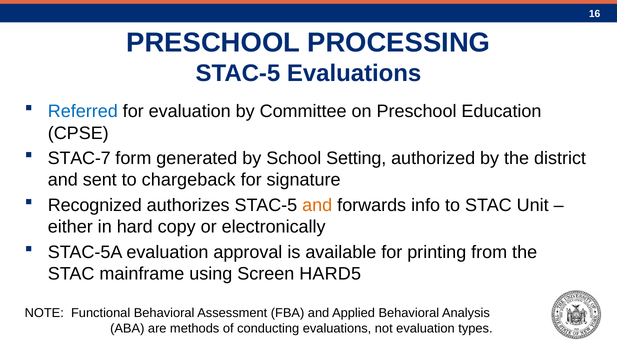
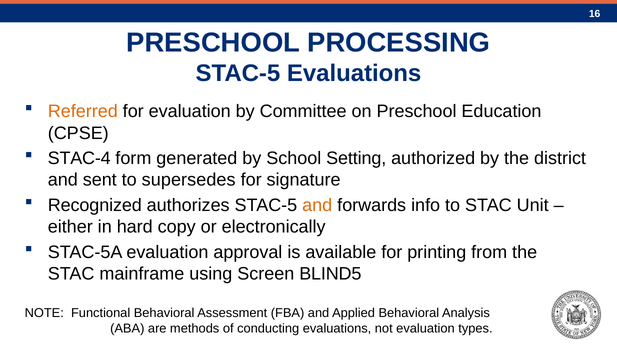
Referred colour: blue -> orange
STAC-7: STAC-7 -> STAC-4
chargeback: chargeback -> supersedes
HARD5: HARD5 -> BLIND5
